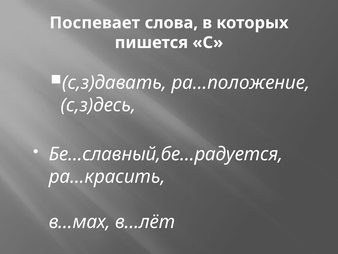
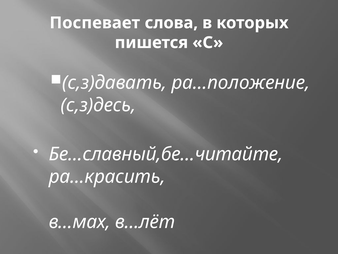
Бе…славный,бе…радуется: Бе…славный,бе…радуется -> Бе…славный,бе…читайте
